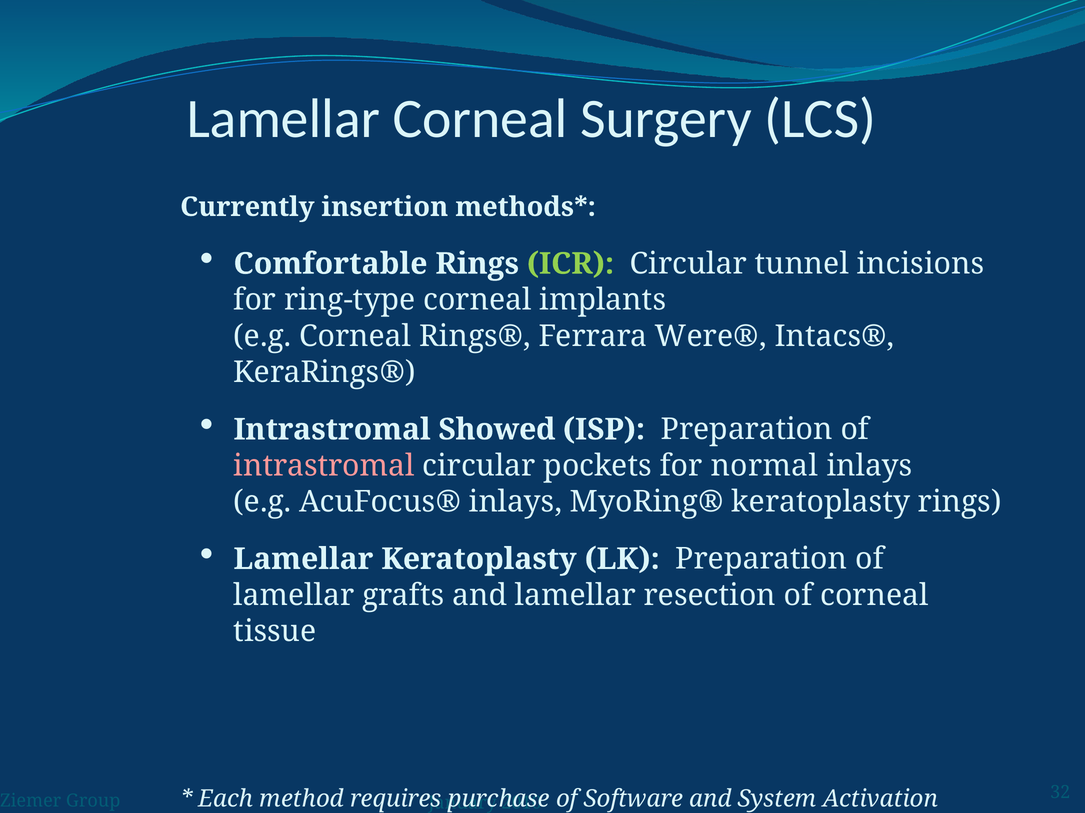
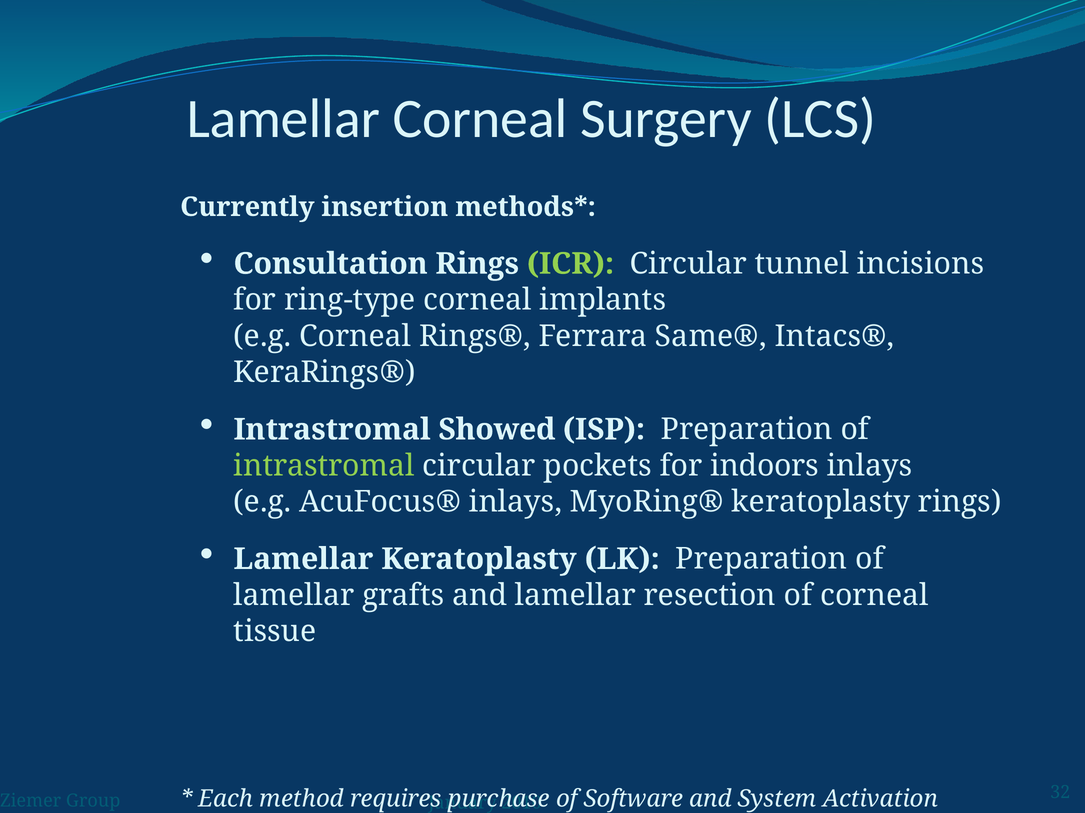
Comfortable: Comfortable -> Consultation
Were®: Were® -> Same®
intrastromal at (324, 466) colour: pink -> light green
normal: normal -> indoors
